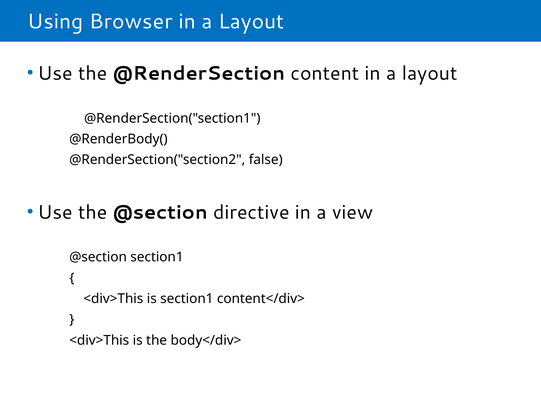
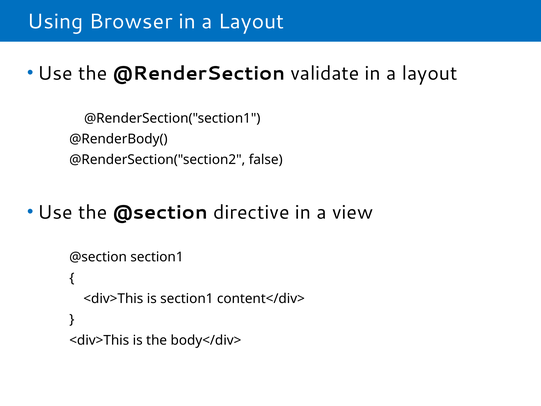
content: content -> validate
